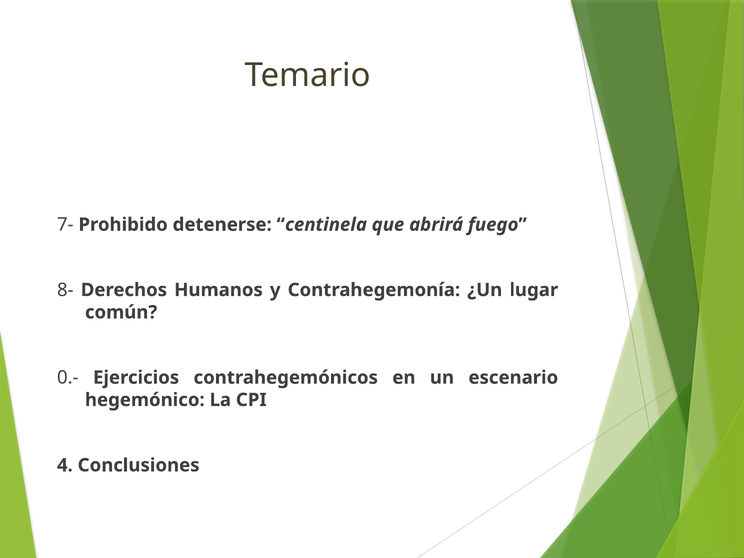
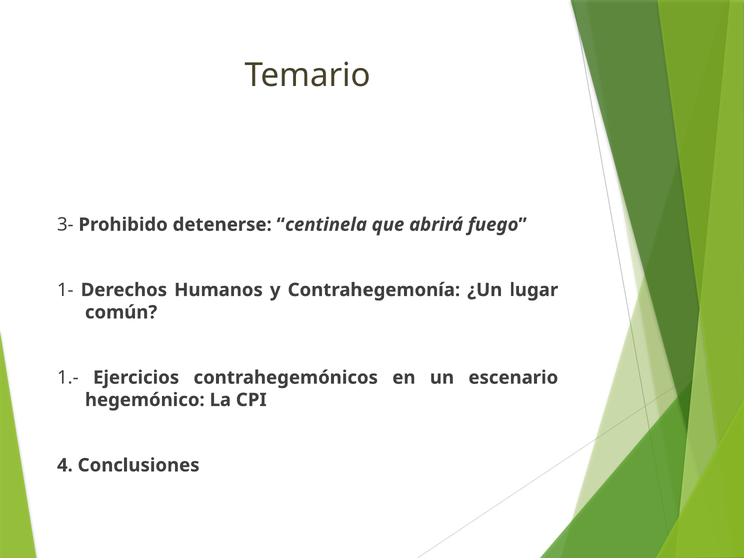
7-: 7- -> 3-
8-: 8- -> 1-
0.-: 0.- -> 1.-
